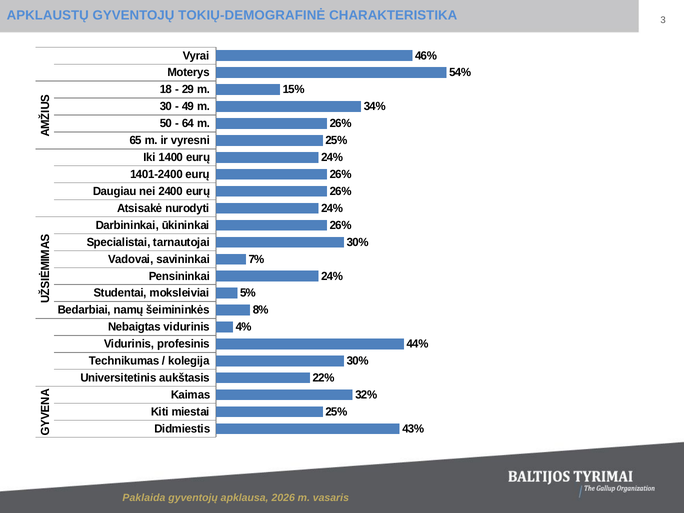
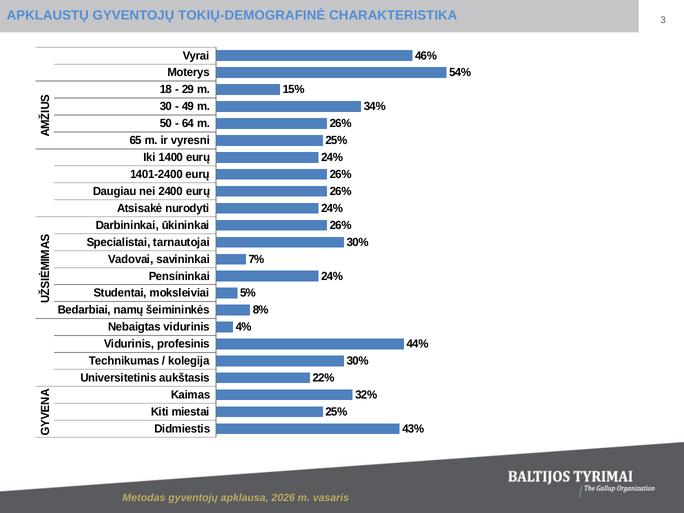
Paklaida: Paklaida -> Metodas
